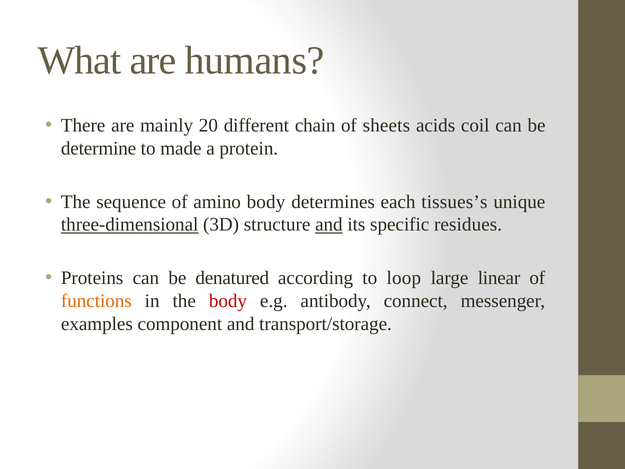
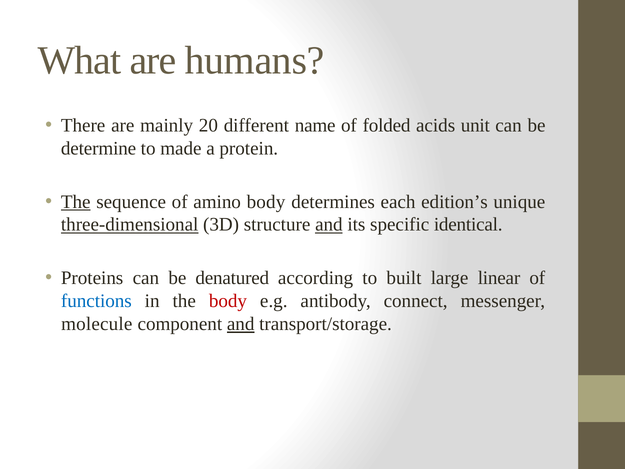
chain: chain -> name
sheets: sheets -> folded
coil: coil -> unit
The at (76, 202) underline: none -> present
tissues’s: tissues’s -> edition’s
residues: residues -> identical
loop: loop -> built
functions colour: orange -> blue
examples: examples -> molecule
and at (241, 324) underline: none -> present
